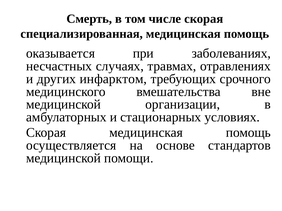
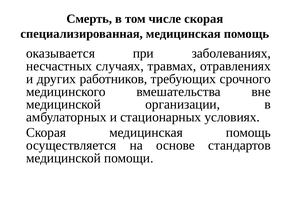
инфарктом: инфарктом -> работников
